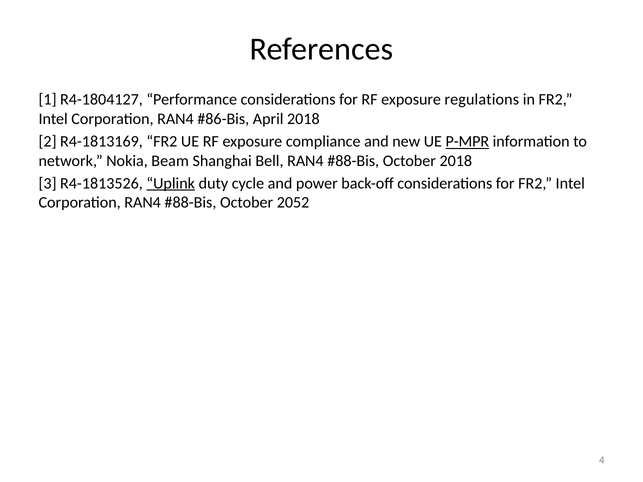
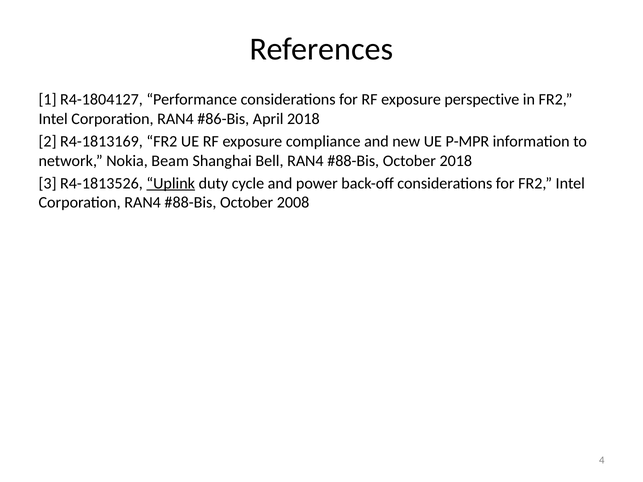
regulations: regulations -> perspective
P-MPR underline: present -> none
2052: 2052 -> 2008
